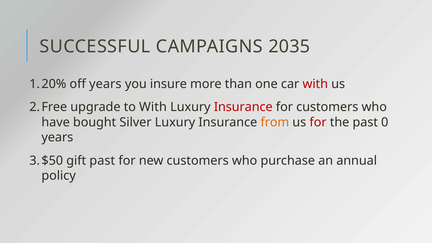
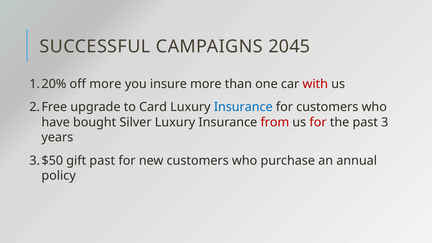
2035: 2035 -> 2045
off years: years -> more
to With: With -> Card
Insurance at (243, 107) colour: red -> blue
from colour: orange -> red
0: 0 -> 3
